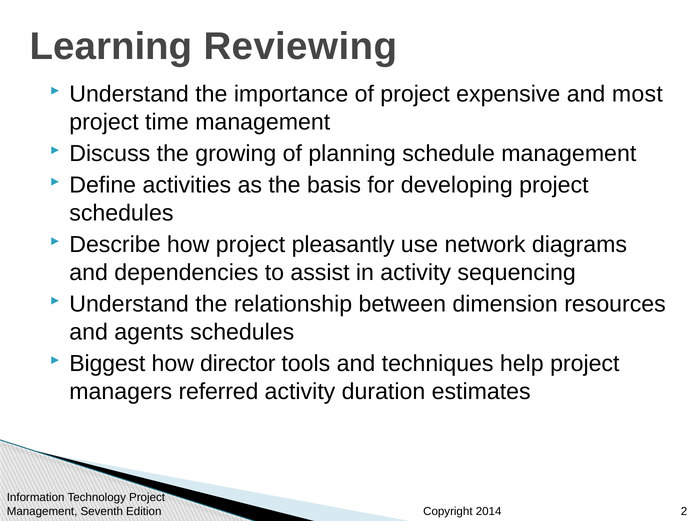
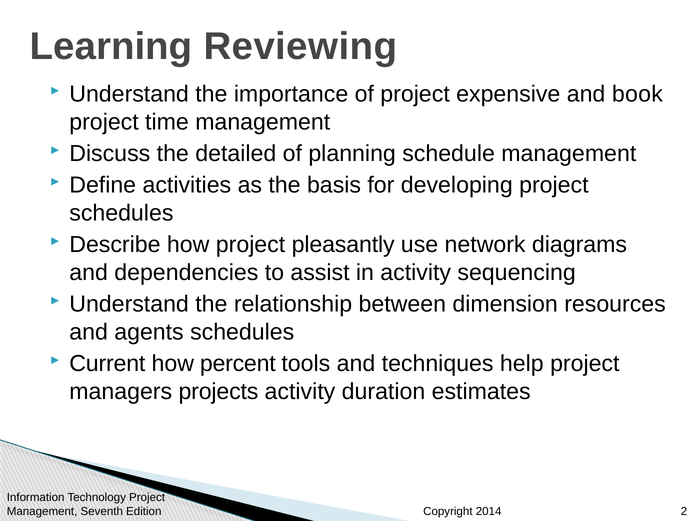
most: most -> book
growing: growing -> detailed
Biggest: Biggest -> Current
director: director -> percent
referred: referred -> projects
